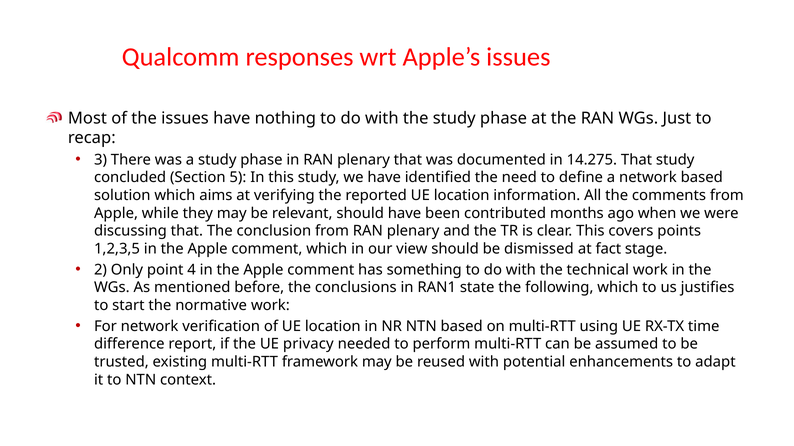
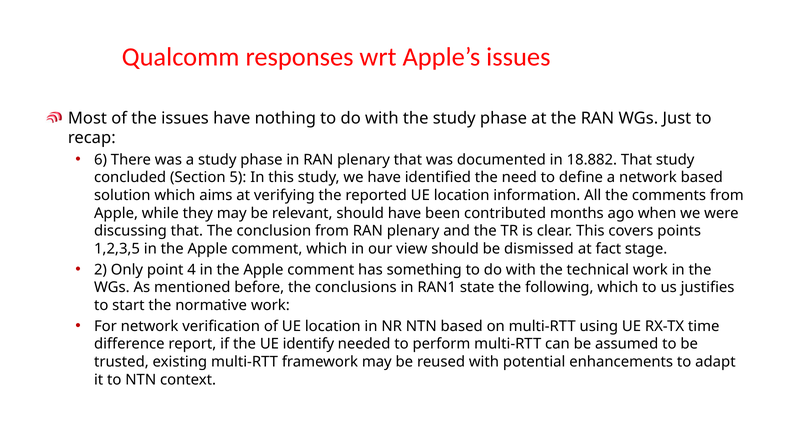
3: 3 -> 6
14.275: 14.275 -> 18.882
privacy: privacy -> identify
